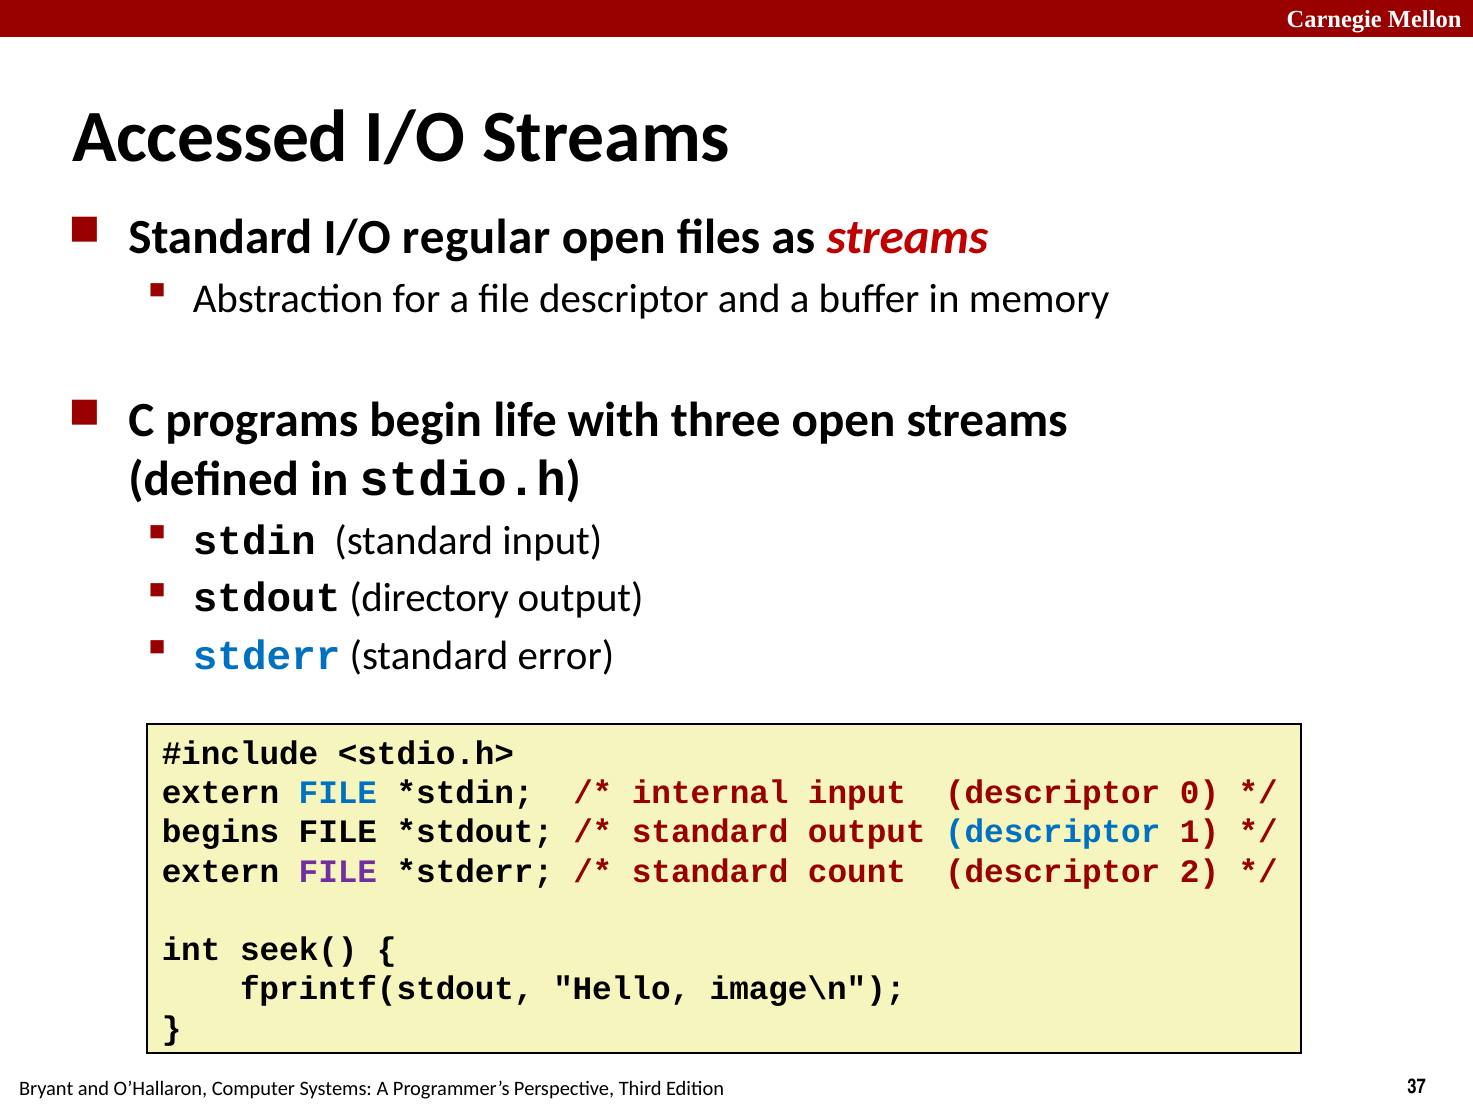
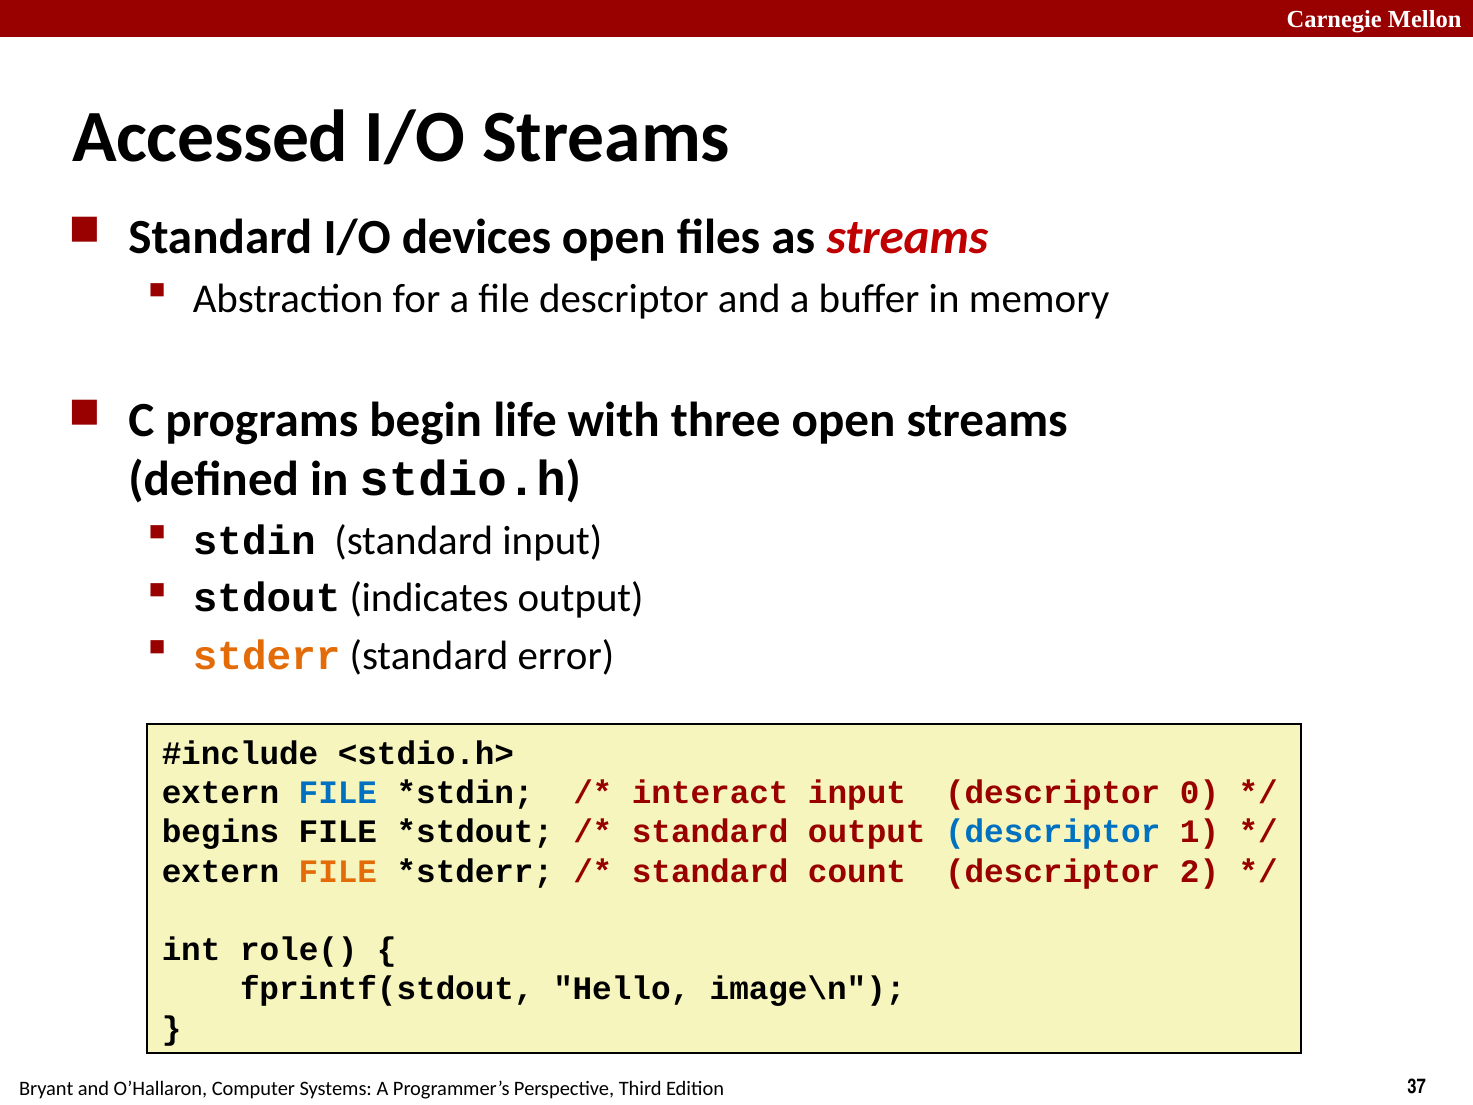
regular: regular -> devices
directory: directory -> indicates
stderr colour: blue -> orange
internal: internal -> interact
FILE at (338, 871) colour: purple -> orange
seek(: seek( -> role(
